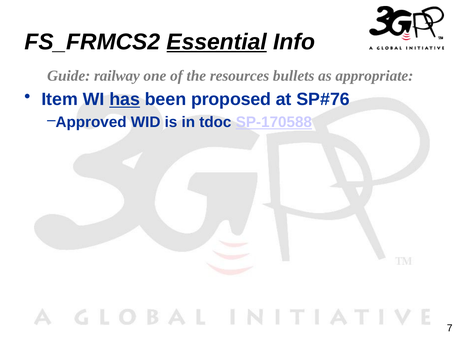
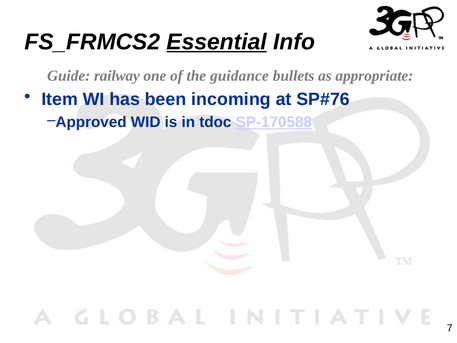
resources: resources -> guidance
has underline: present -> none
proposed: proposed -> incoming
